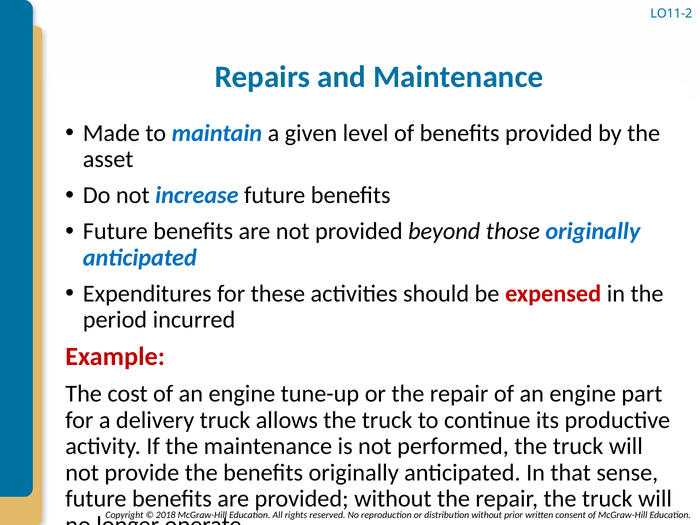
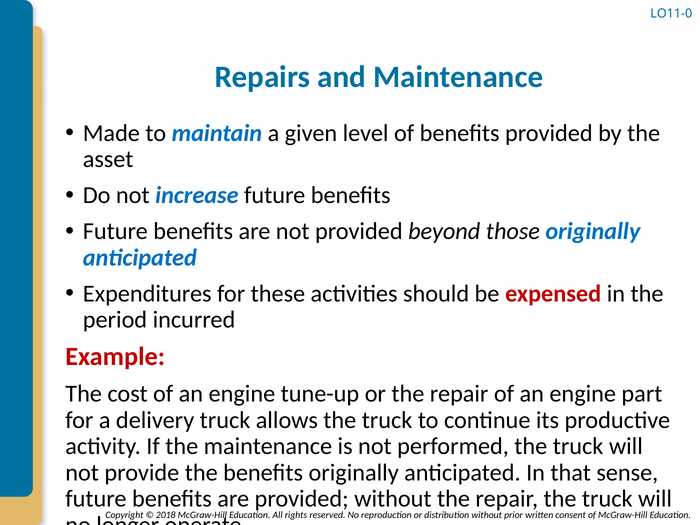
LO11-2: LO11-2 -> LO11-0
